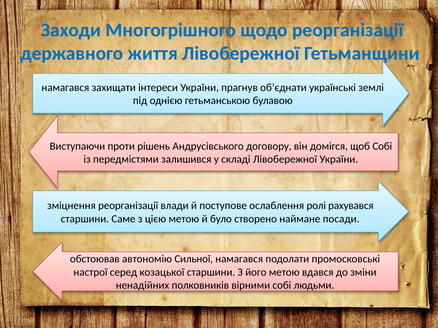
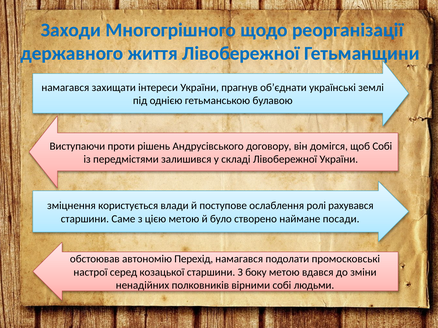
зміцнення реорганізації: реорганізації -> користується
Сильної: Сильної -> Перехід
його: його -> боку
